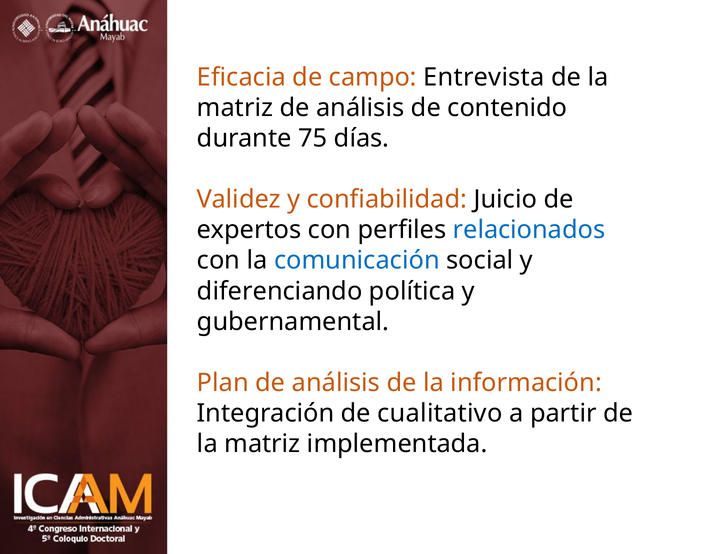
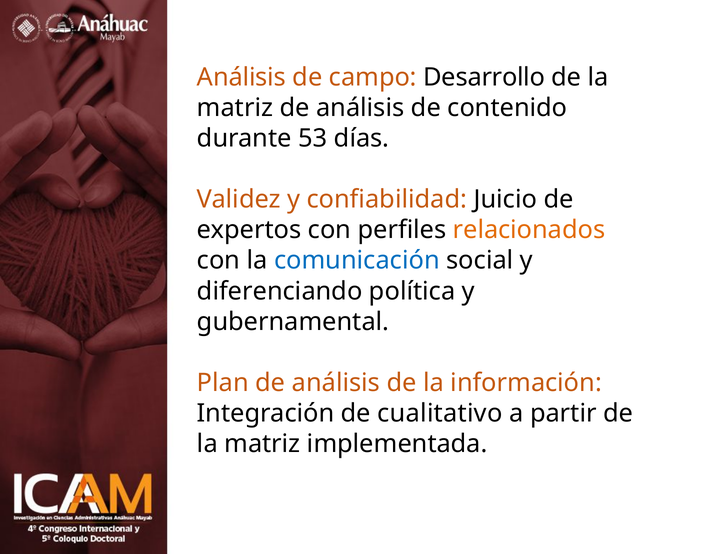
Eficacia at (241, 77): Eficacia -> Análisis
Entrevista: Entrevista -> Desarrollo
75: 75 -> 53
relacionados colour: blue -> orange
